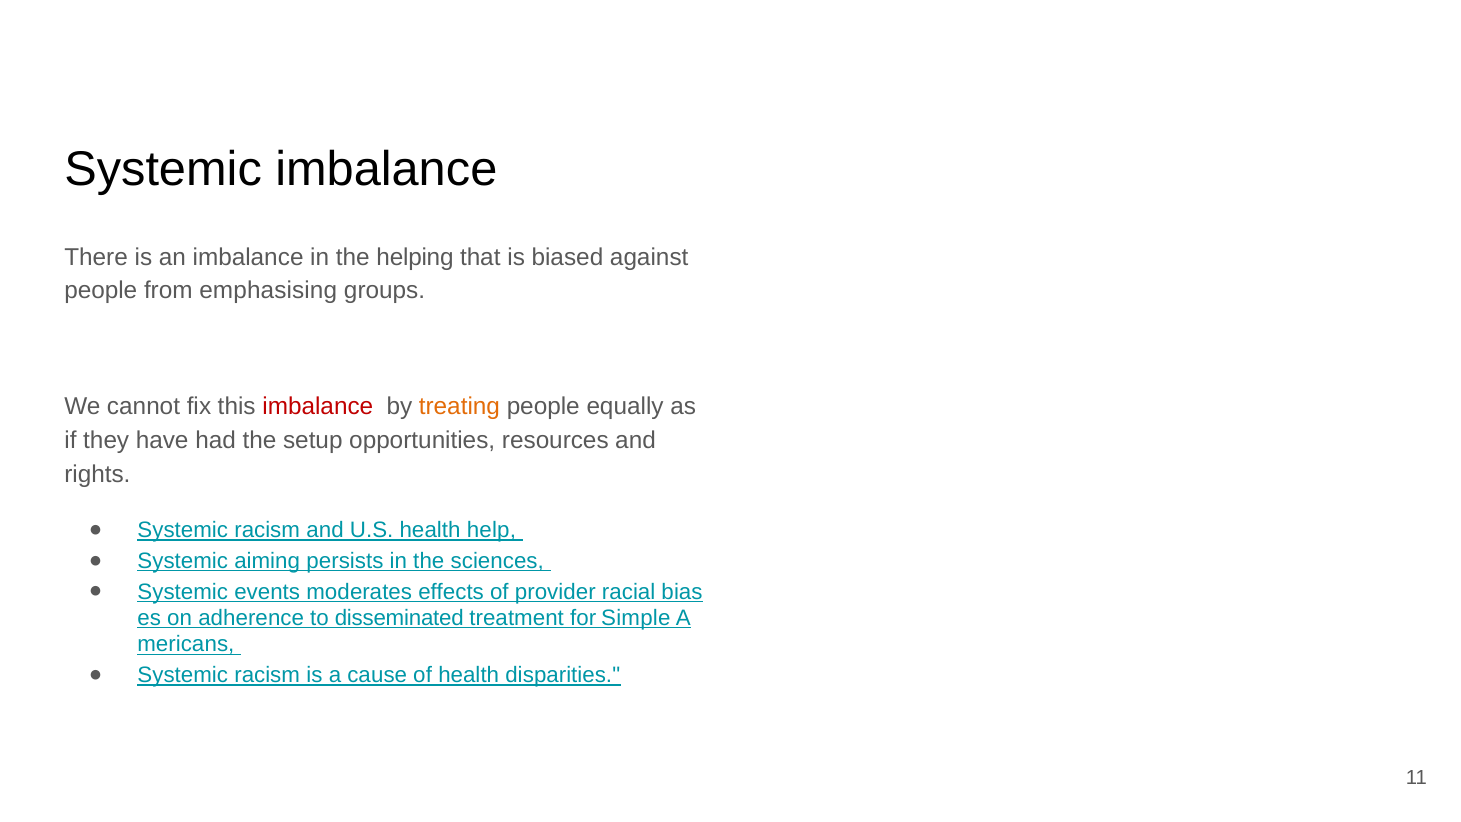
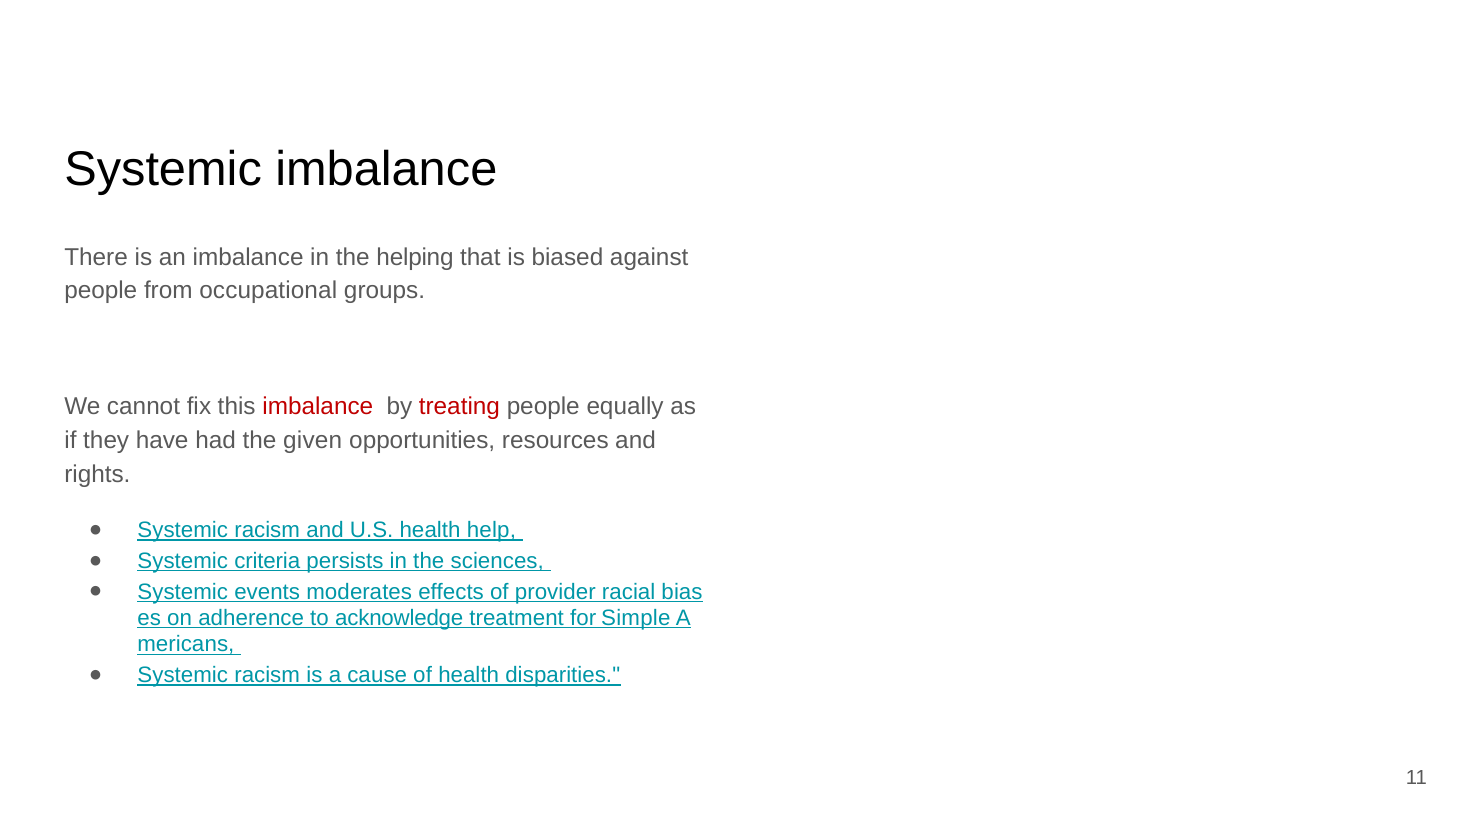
emphasising: emphasising -> occupational
treating colour: orange -> red
setup: setup -> given
aiming: aiming -> criteria
disseminated: disseminated -> acknowledge
